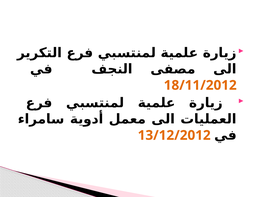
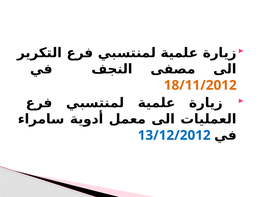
13/12/2012 colour: orange -> blue
